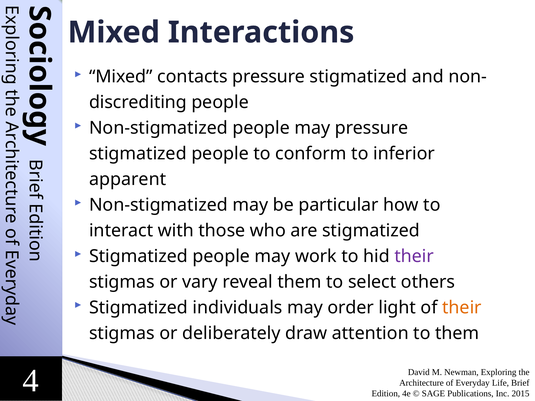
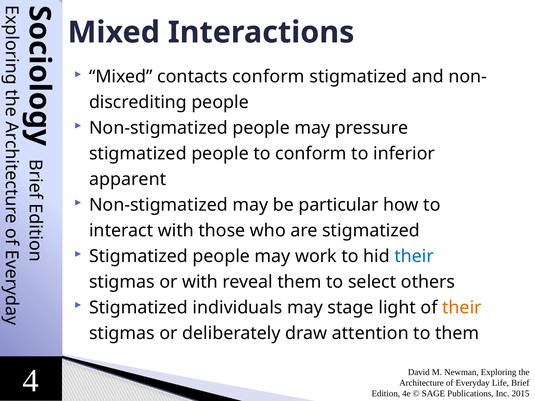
contacts pressure: pressure -> conform
their at (414, 257) colour: purple -> blue
or vary: vary -> with
order: order -> stage
